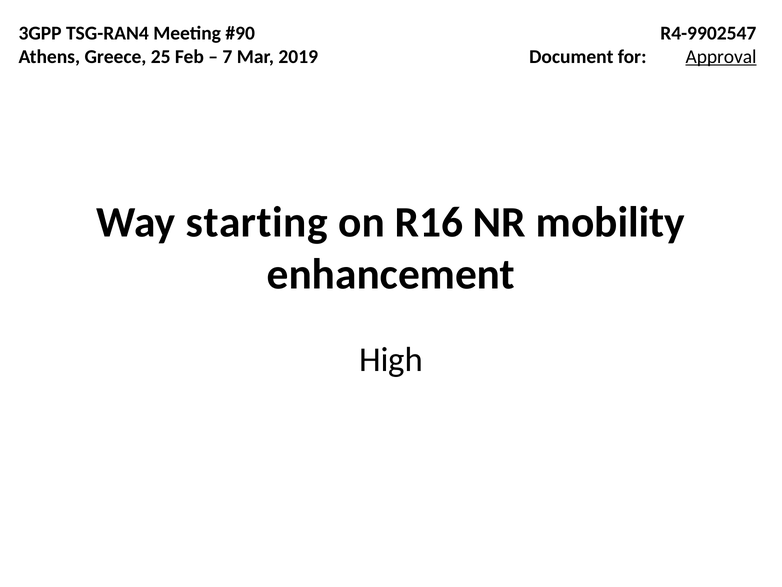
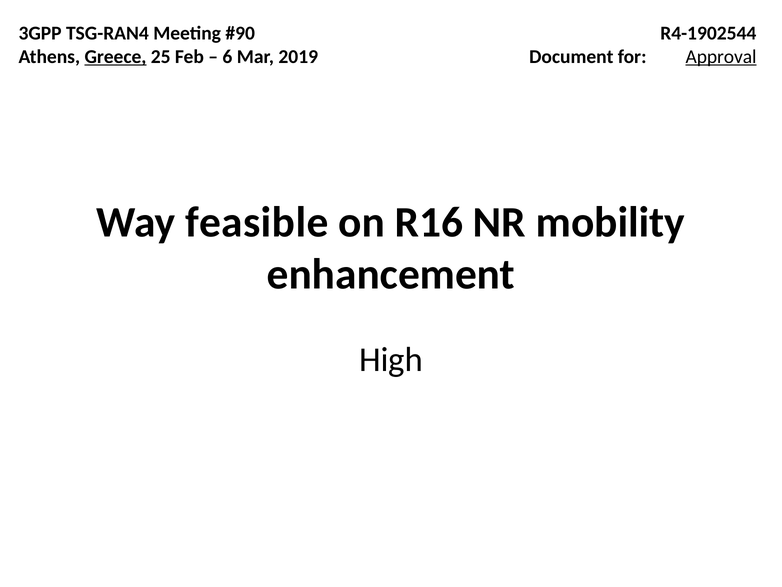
R4-9902547: R4-9902547 -> R4-1902544
Greece underline: none -> present
7: 7 -> 6
starting: starting -> feasible
